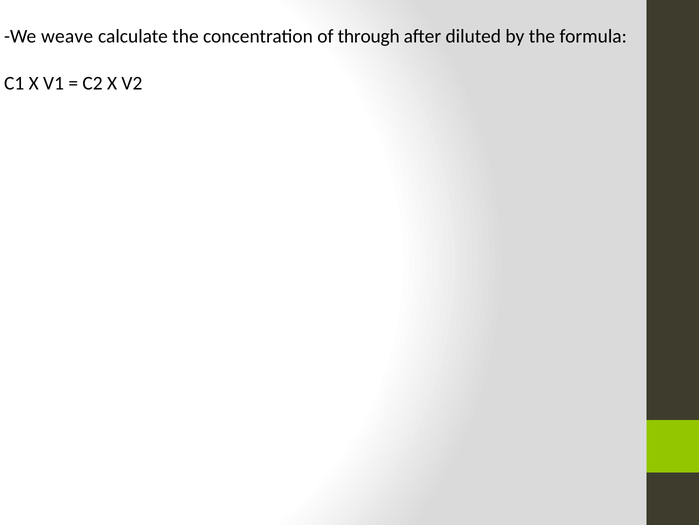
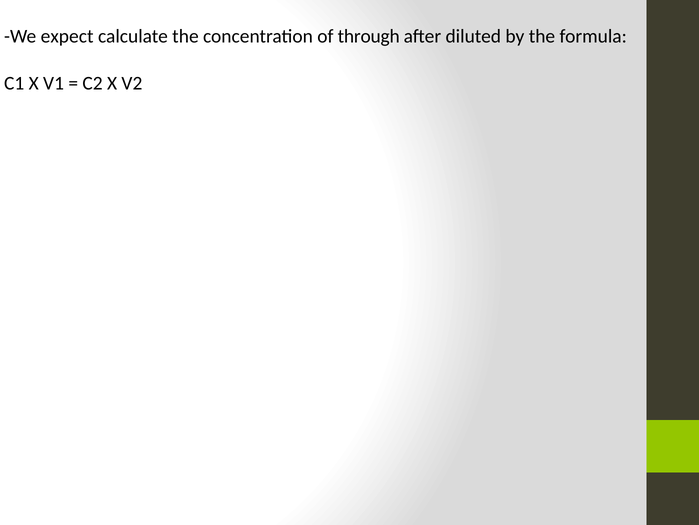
weave: weave -> expect
